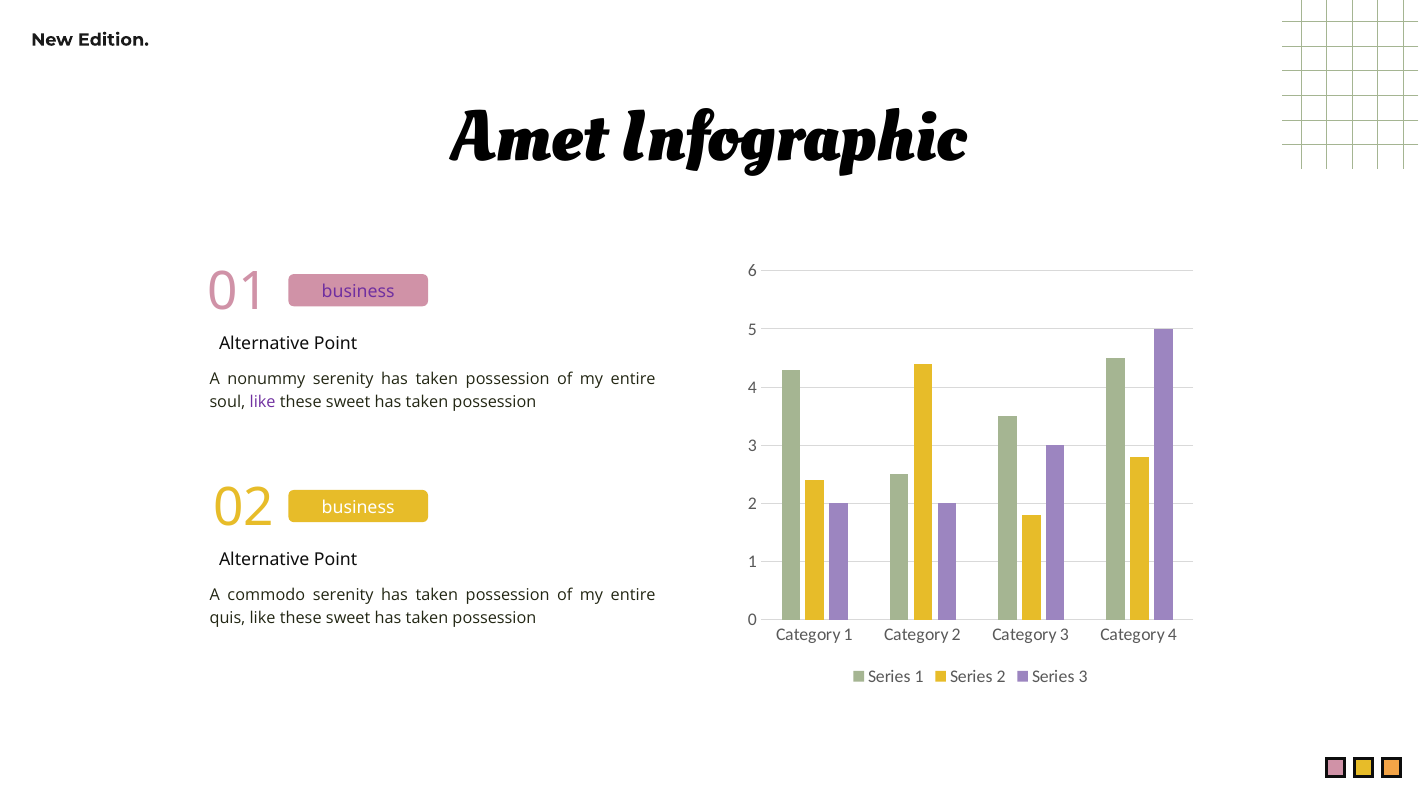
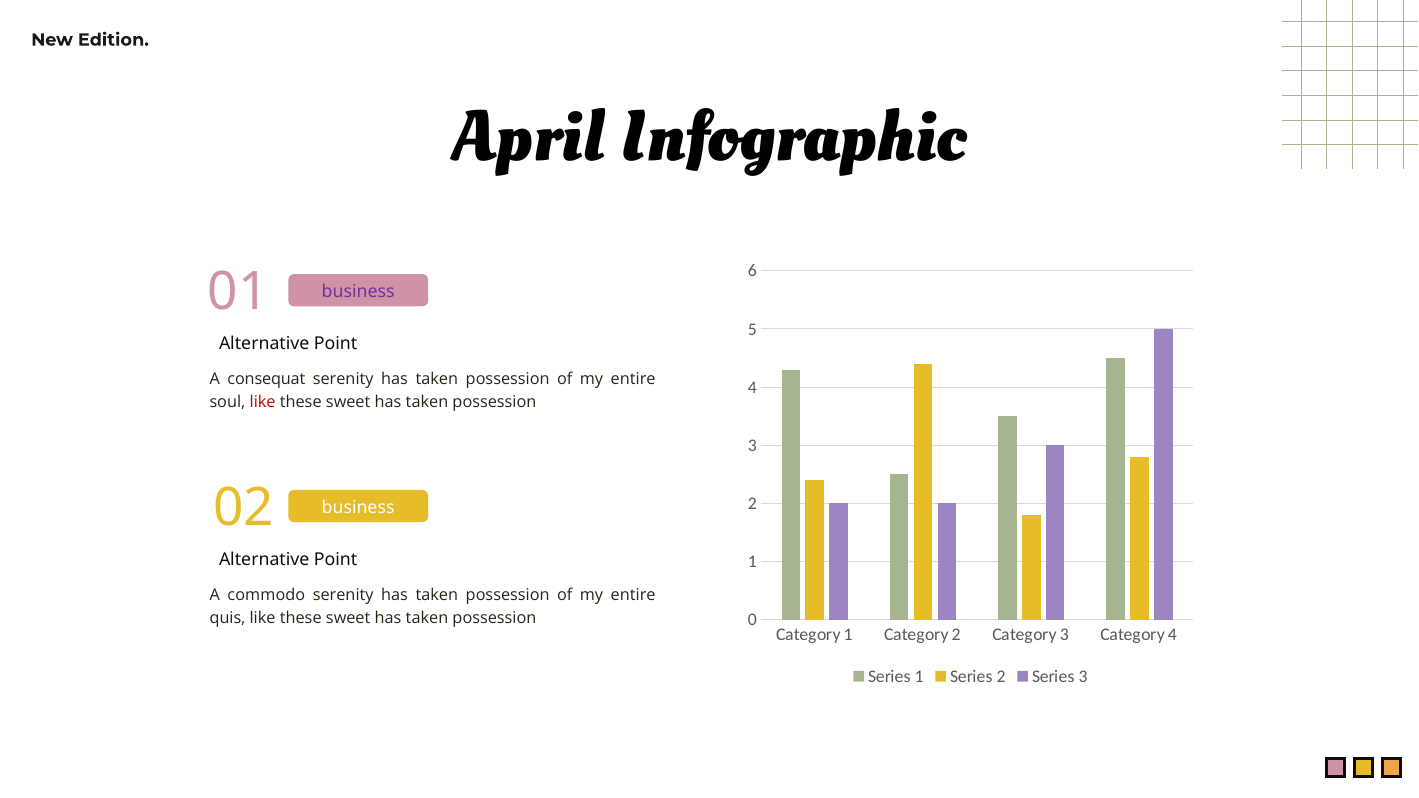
Amet: Amet -> April
nonummy: nonummy -> consequat
like at (263, 402) colour: purple -> red
